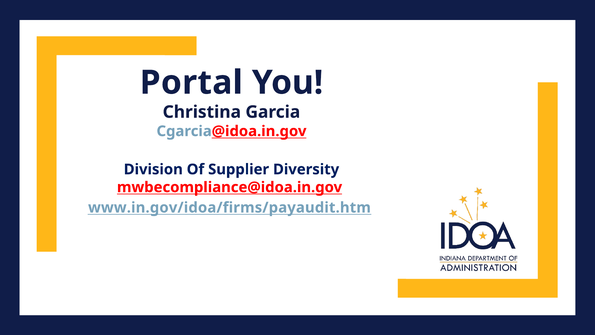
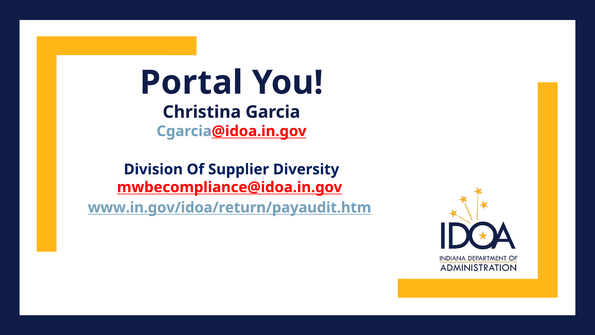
www.in.gov/idoa/firms/payaudit.htm: www.in.gov/idoa/firms/payaudit.htm -> www.in.gov/idoa/return/payaudit.htm
